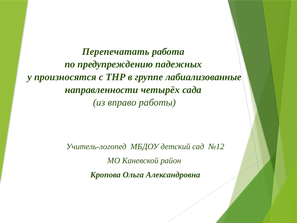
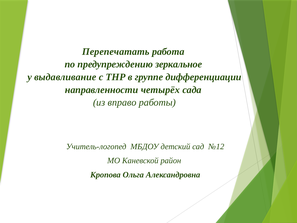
падежных: падежных -> зеркальное
произносятся: произносятся -> выдавливание
лабиализованные: лабиализованные -> дифференциации
